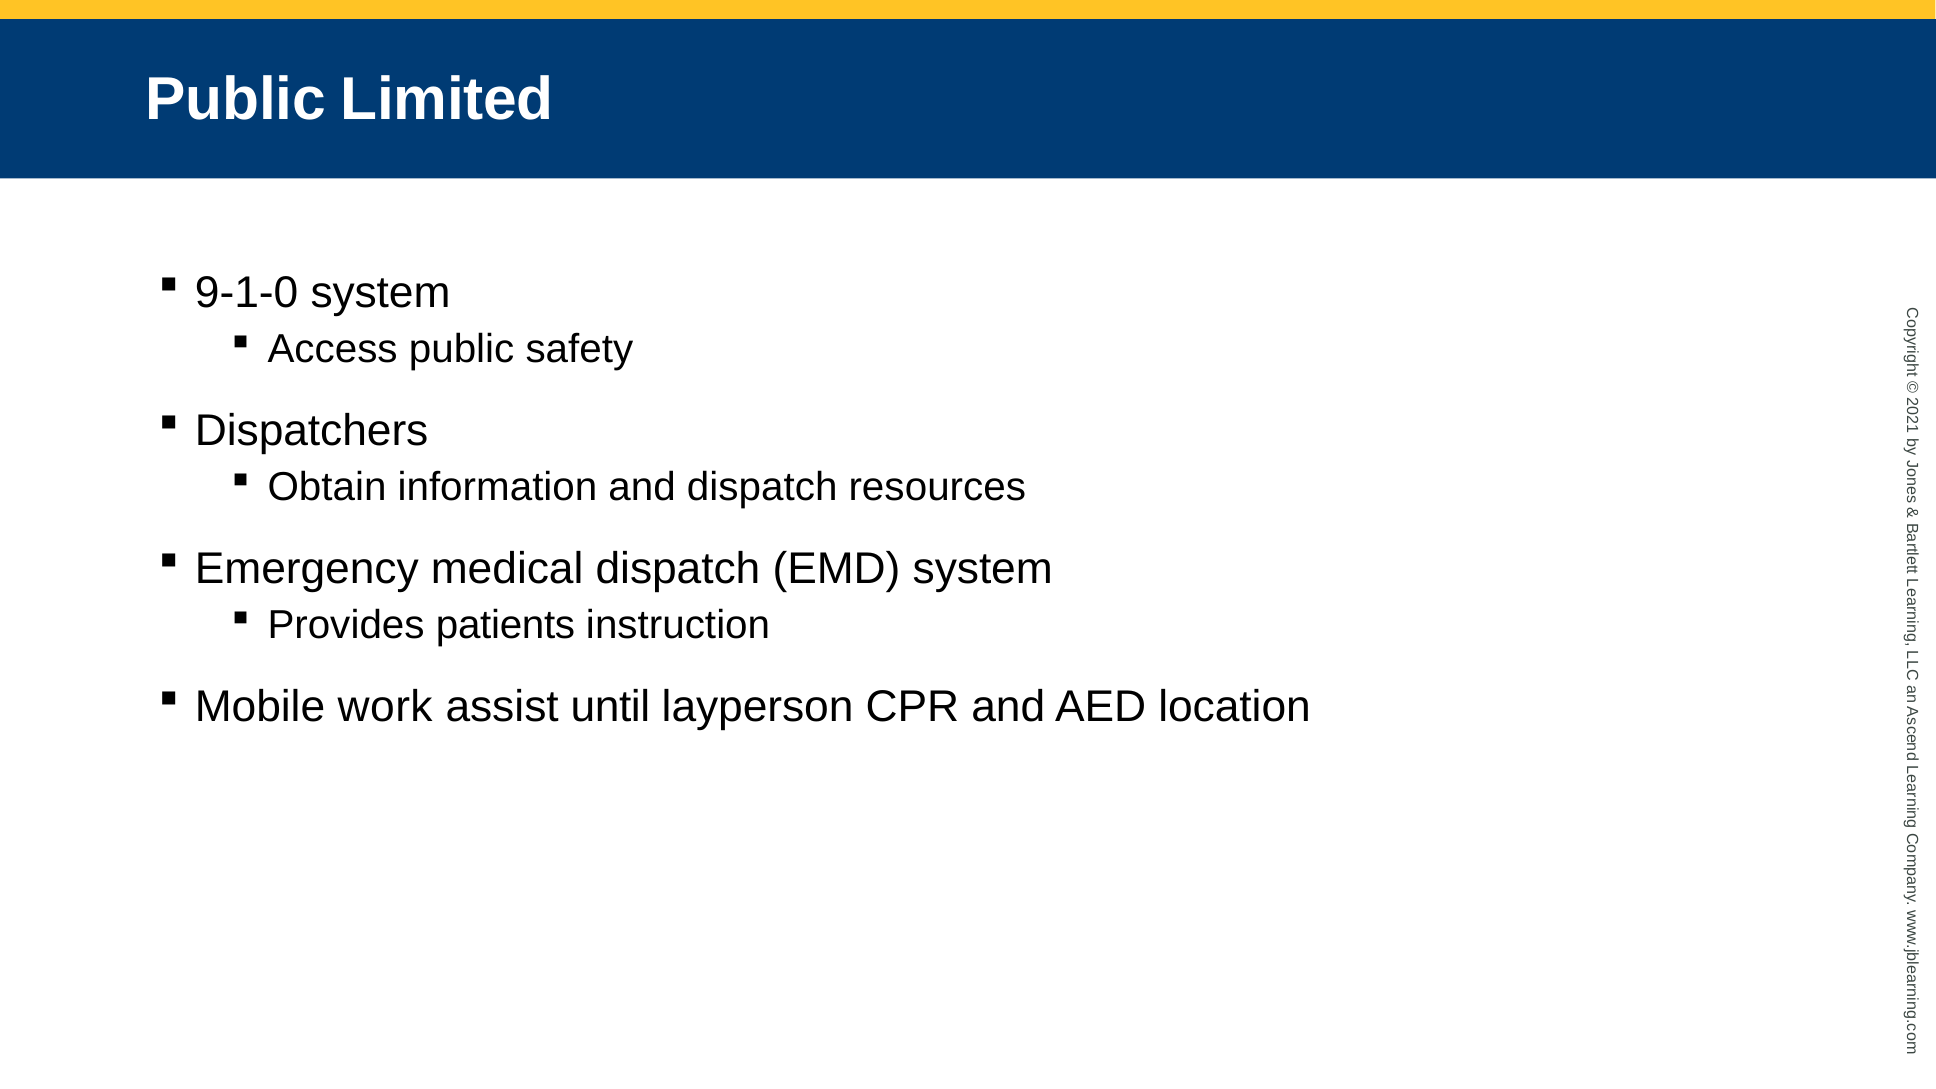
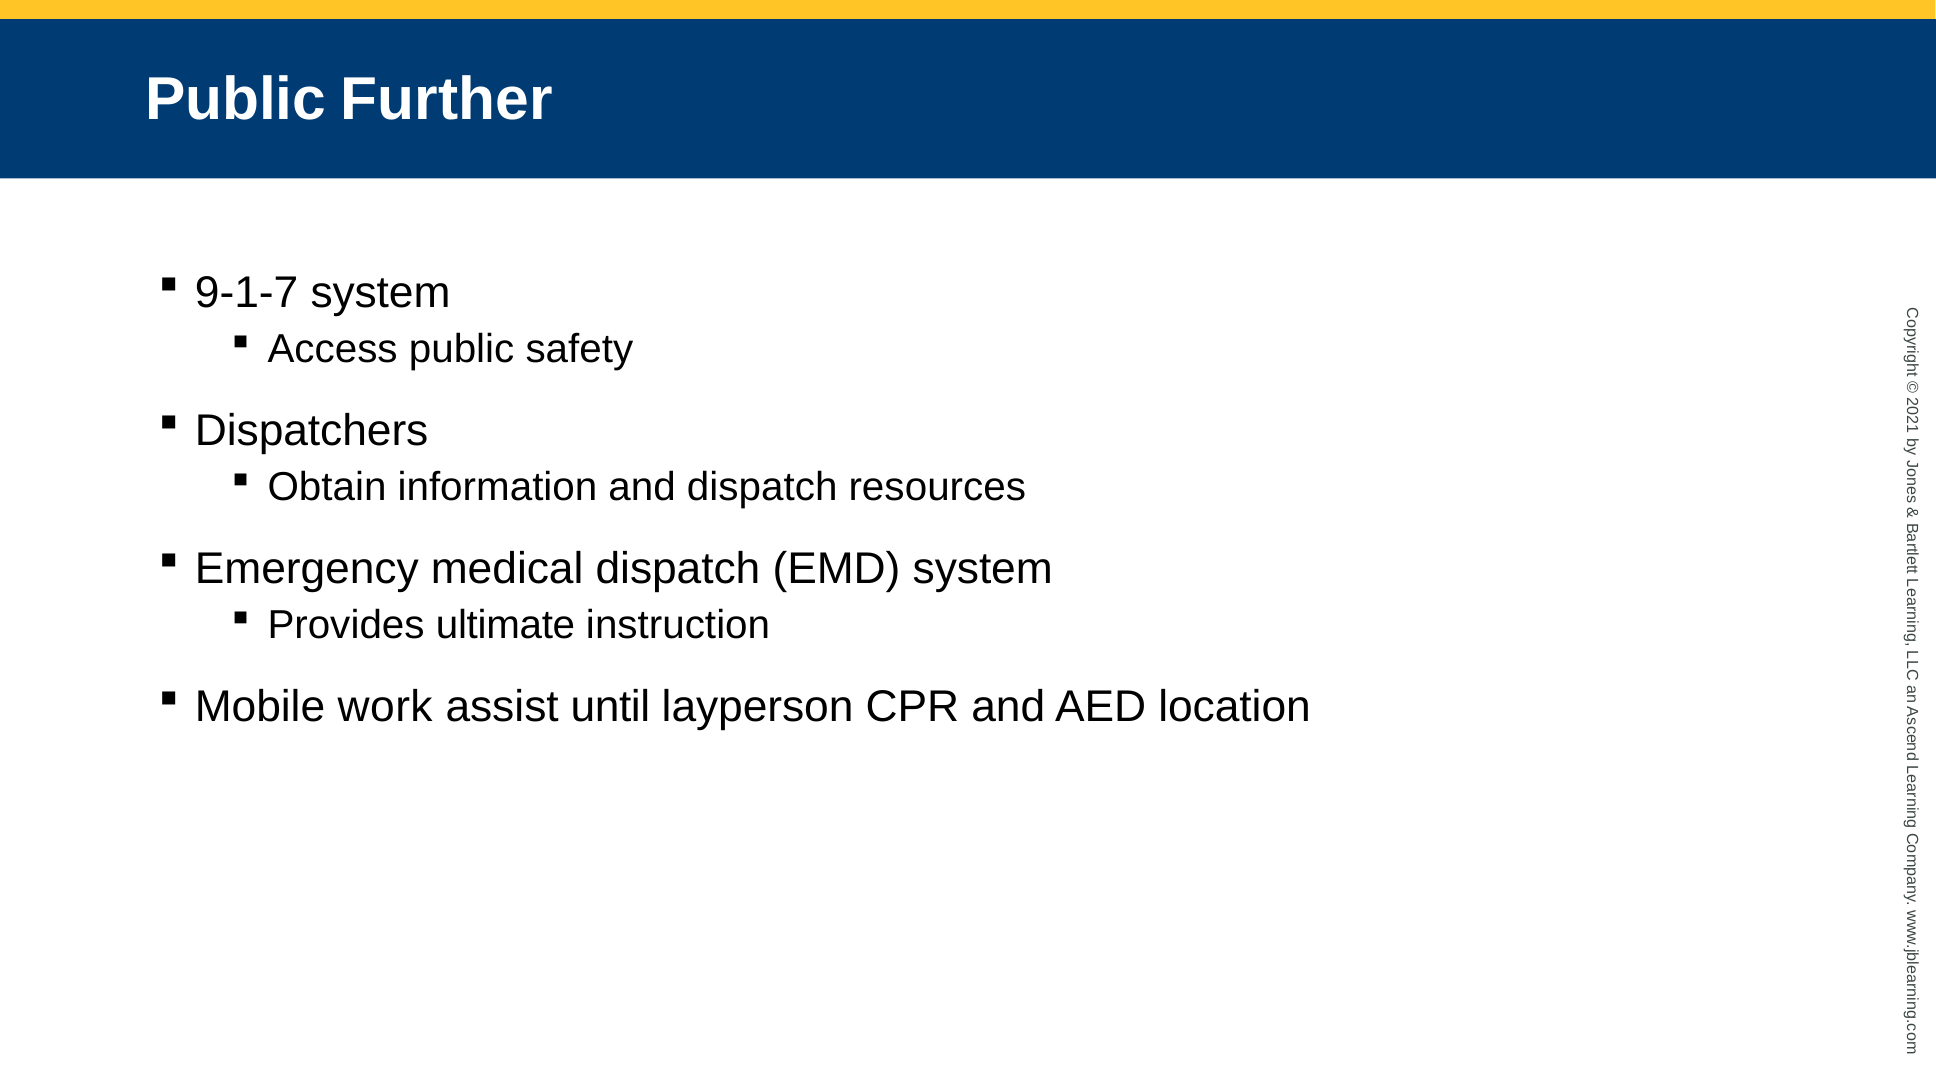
Limited: Limited -> Further
9-1-0: 9-1-0 -> 9-1-7
patients: patients -> ultimate
